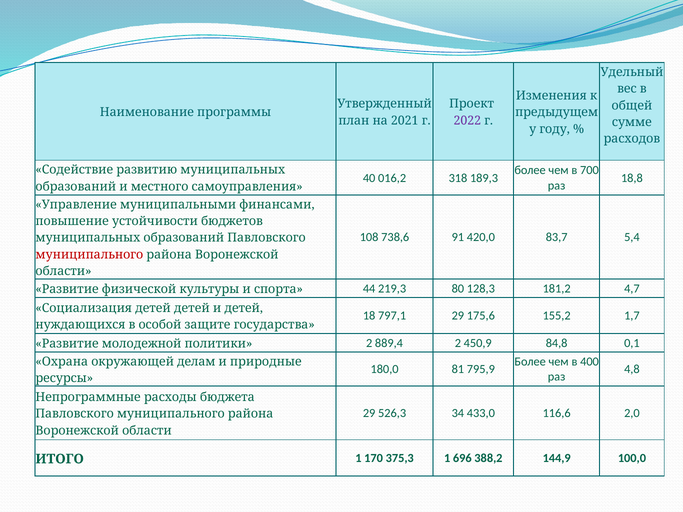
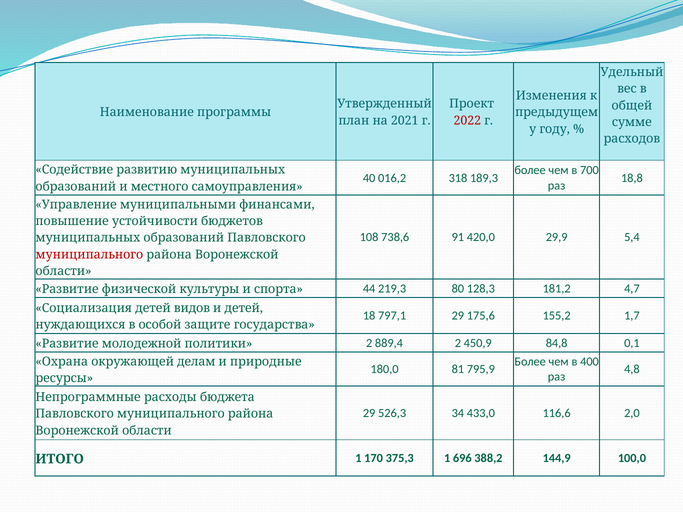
2022 colour: purple -> red
83,7: 83,7 -> 29,9
детей детей: детей -> видов
